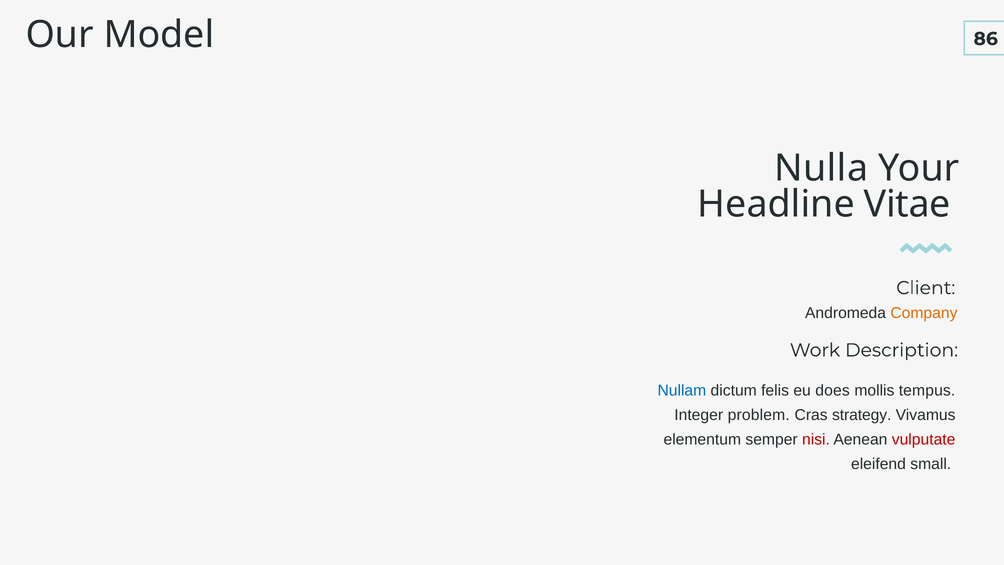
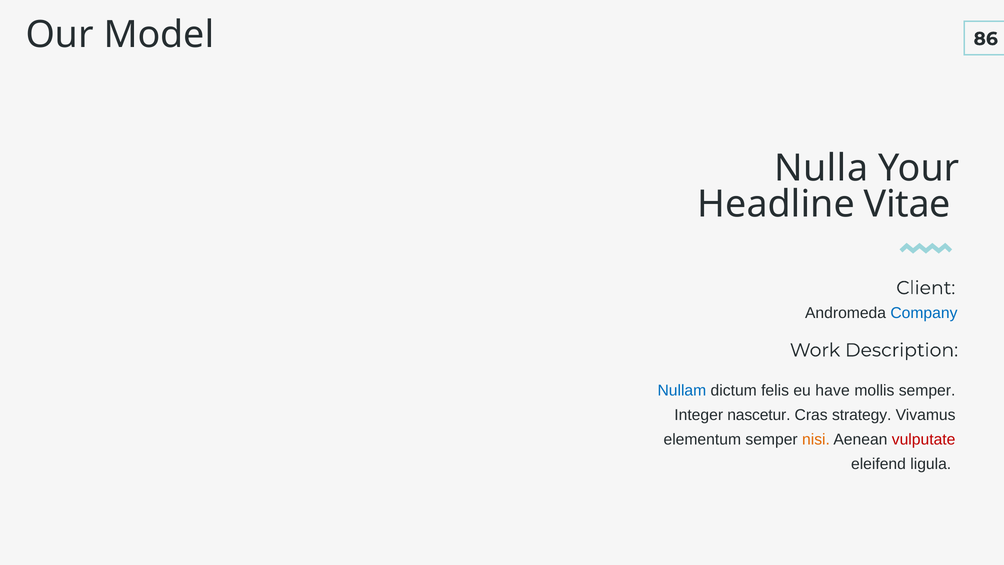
Company colour: orange -> blue
does: does -> have
mollis tempus: tempus -> semper
problem: problem -> nascetur
nisi colour: red -> orange
small: small -> ligula
